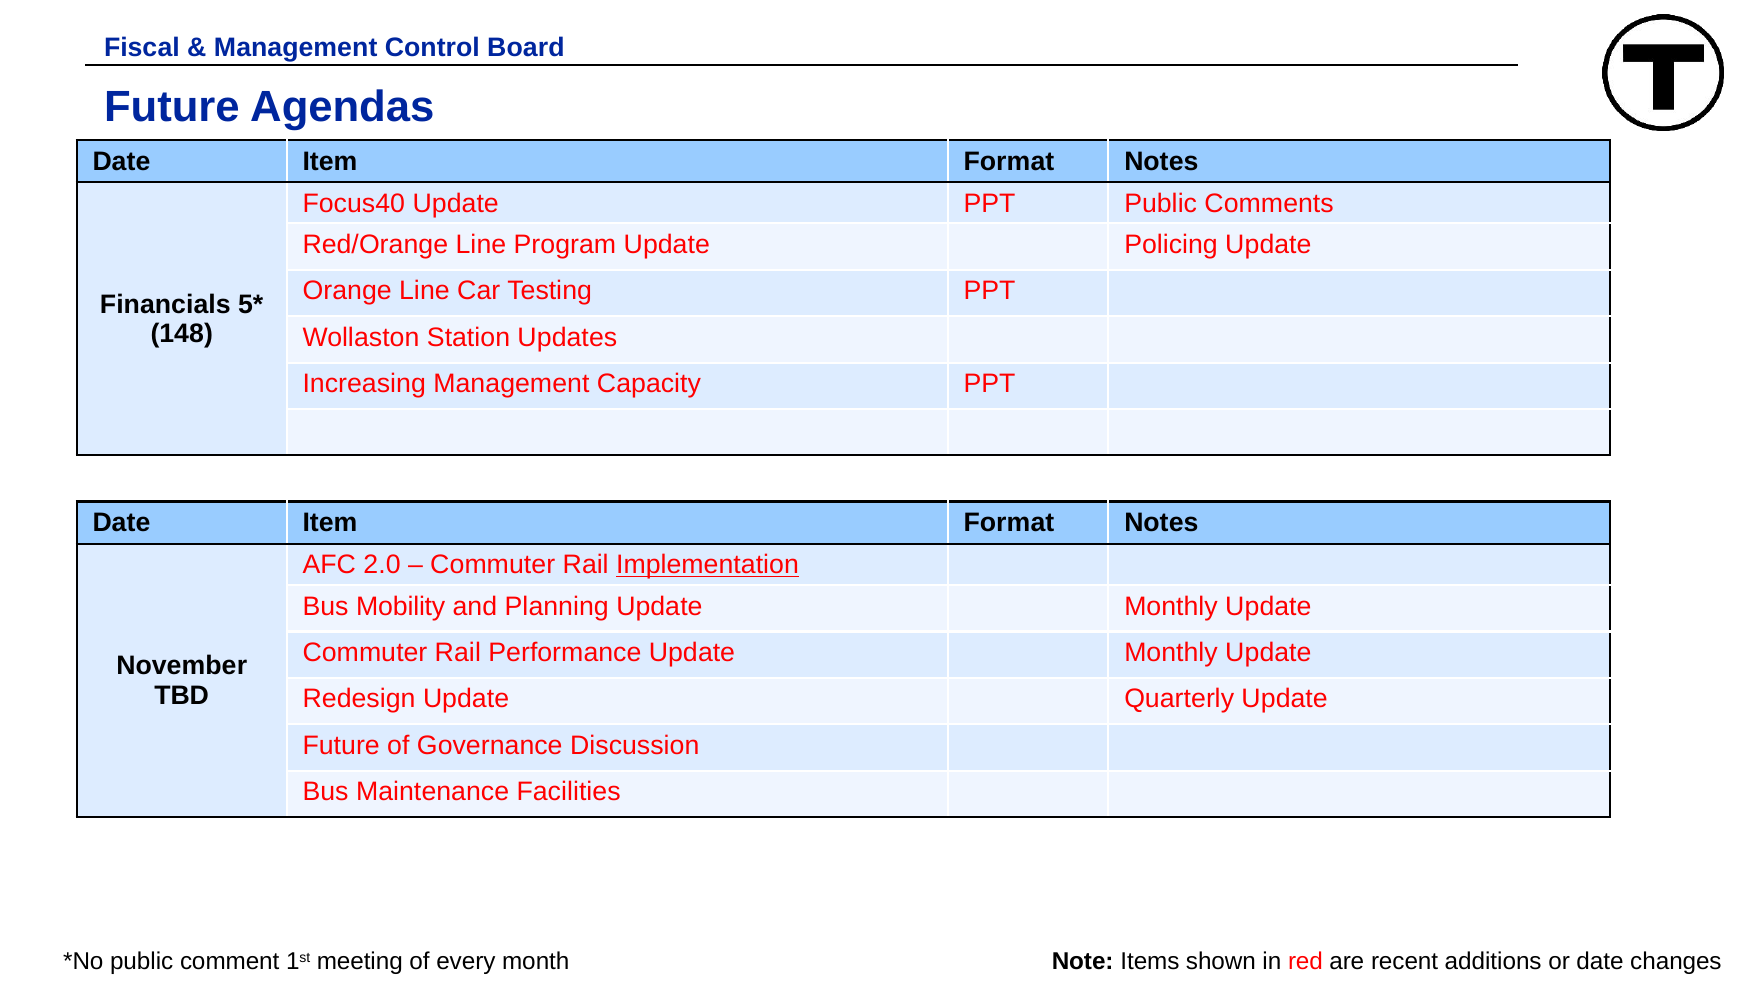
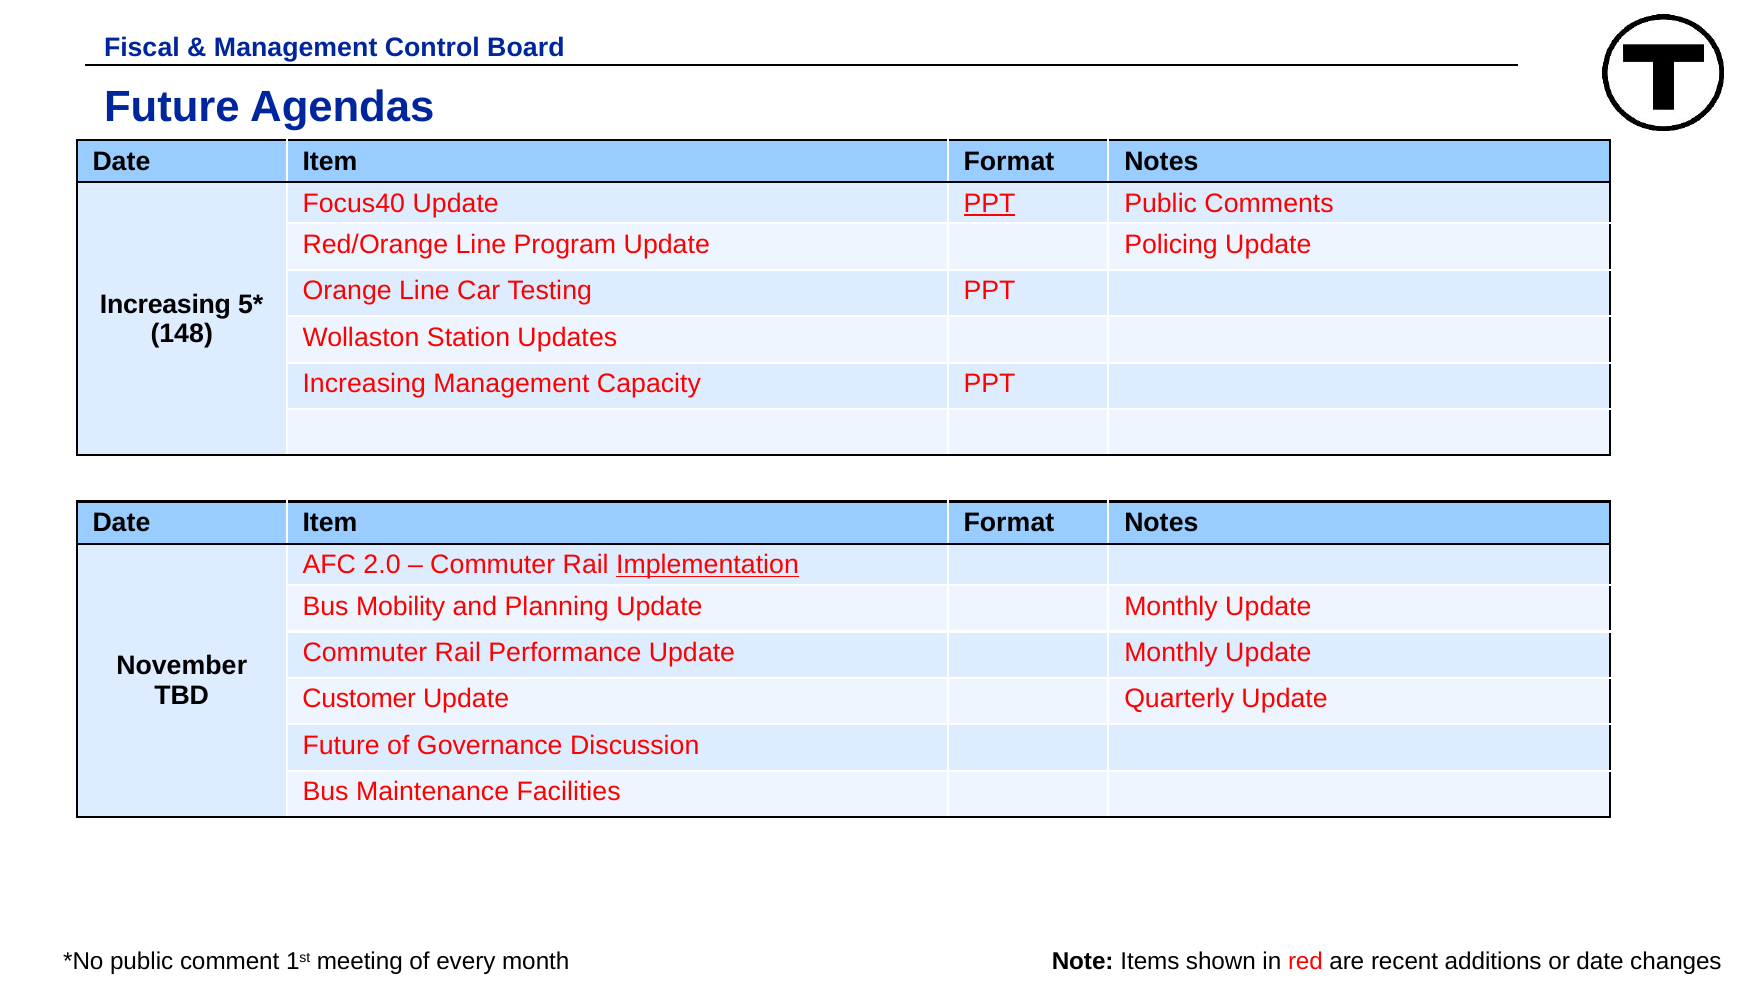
PPT at (990, 203) underline: none -> present
Financials at (165, 304): Financials -> Increasing
Redesign: Redesign -> Customer
